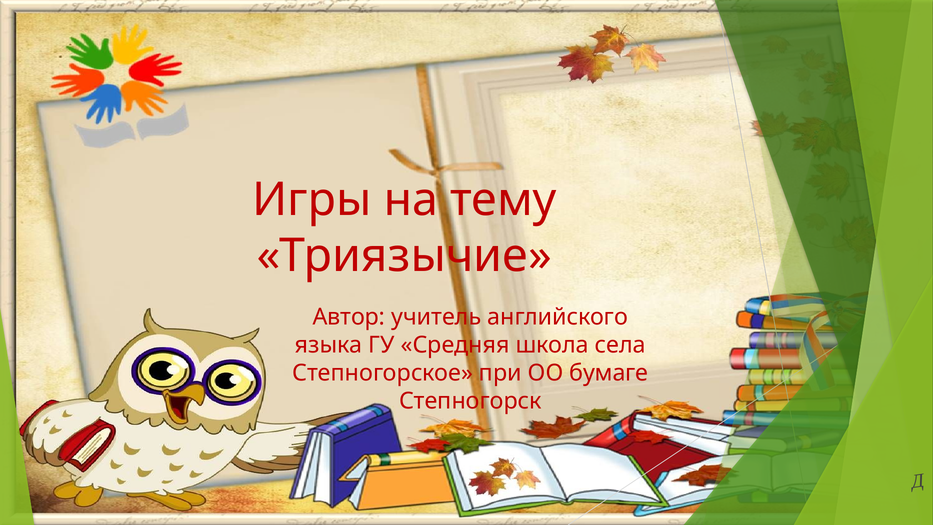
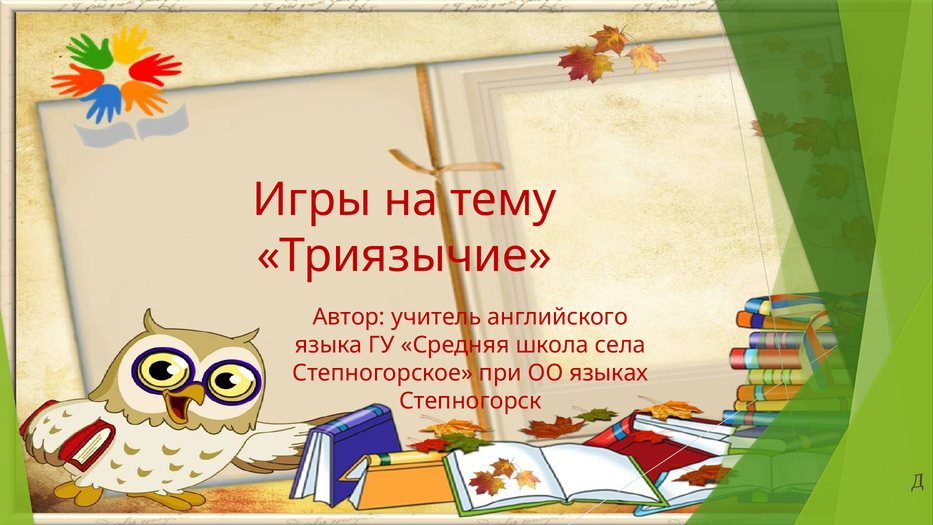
бумаге: бумаге -> языках
